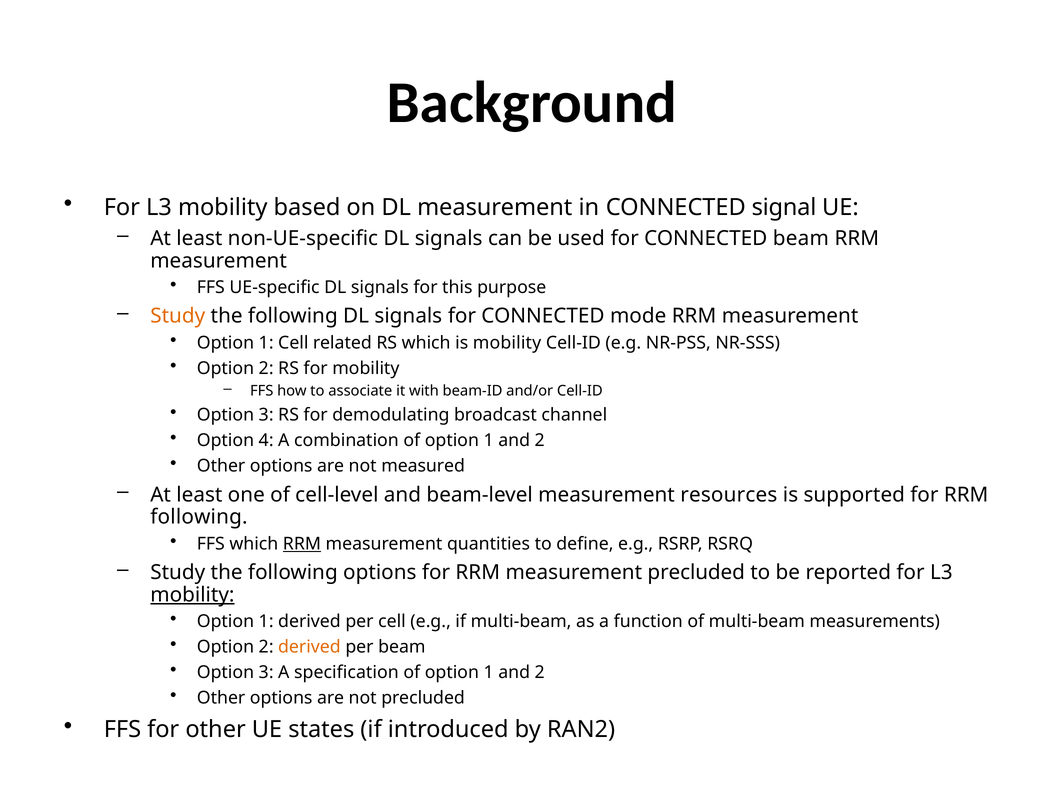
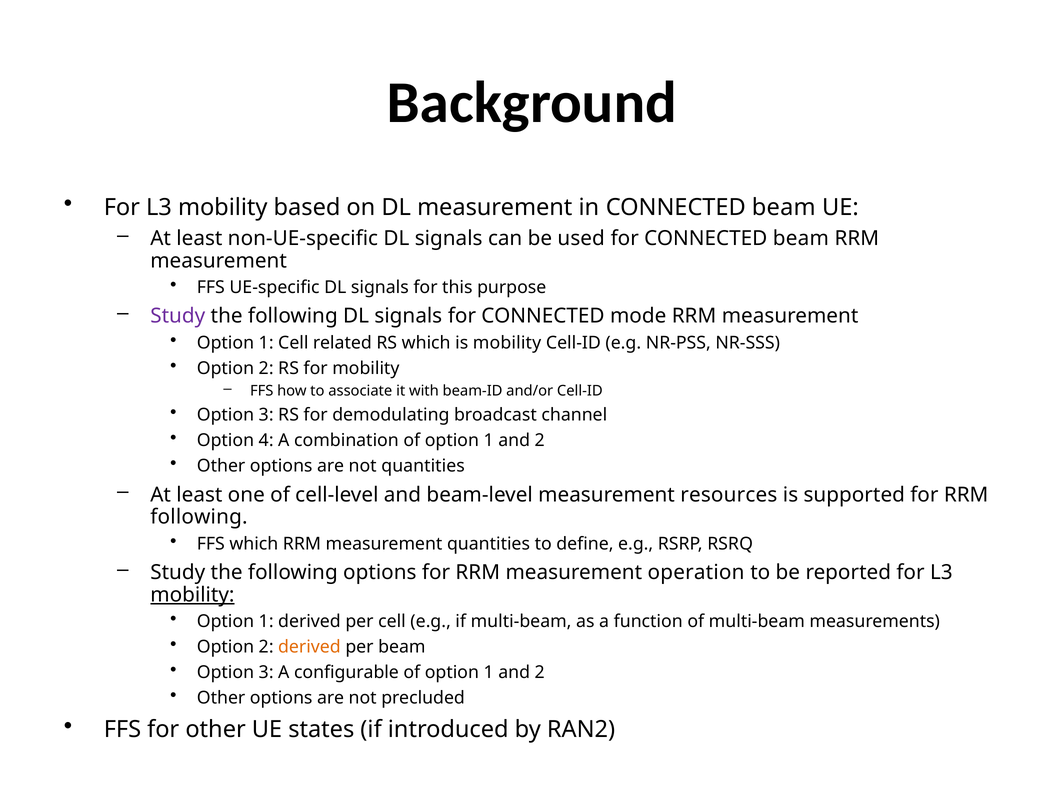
in CONNECTED signal: signal -> beam
Study at (178, 316) colour: orange -> purple
not measured: measured -> quantities
RRM at (302, 544) underline: present -> none
measurement precluded: precluded -> operation
specification: specification -> configurable
